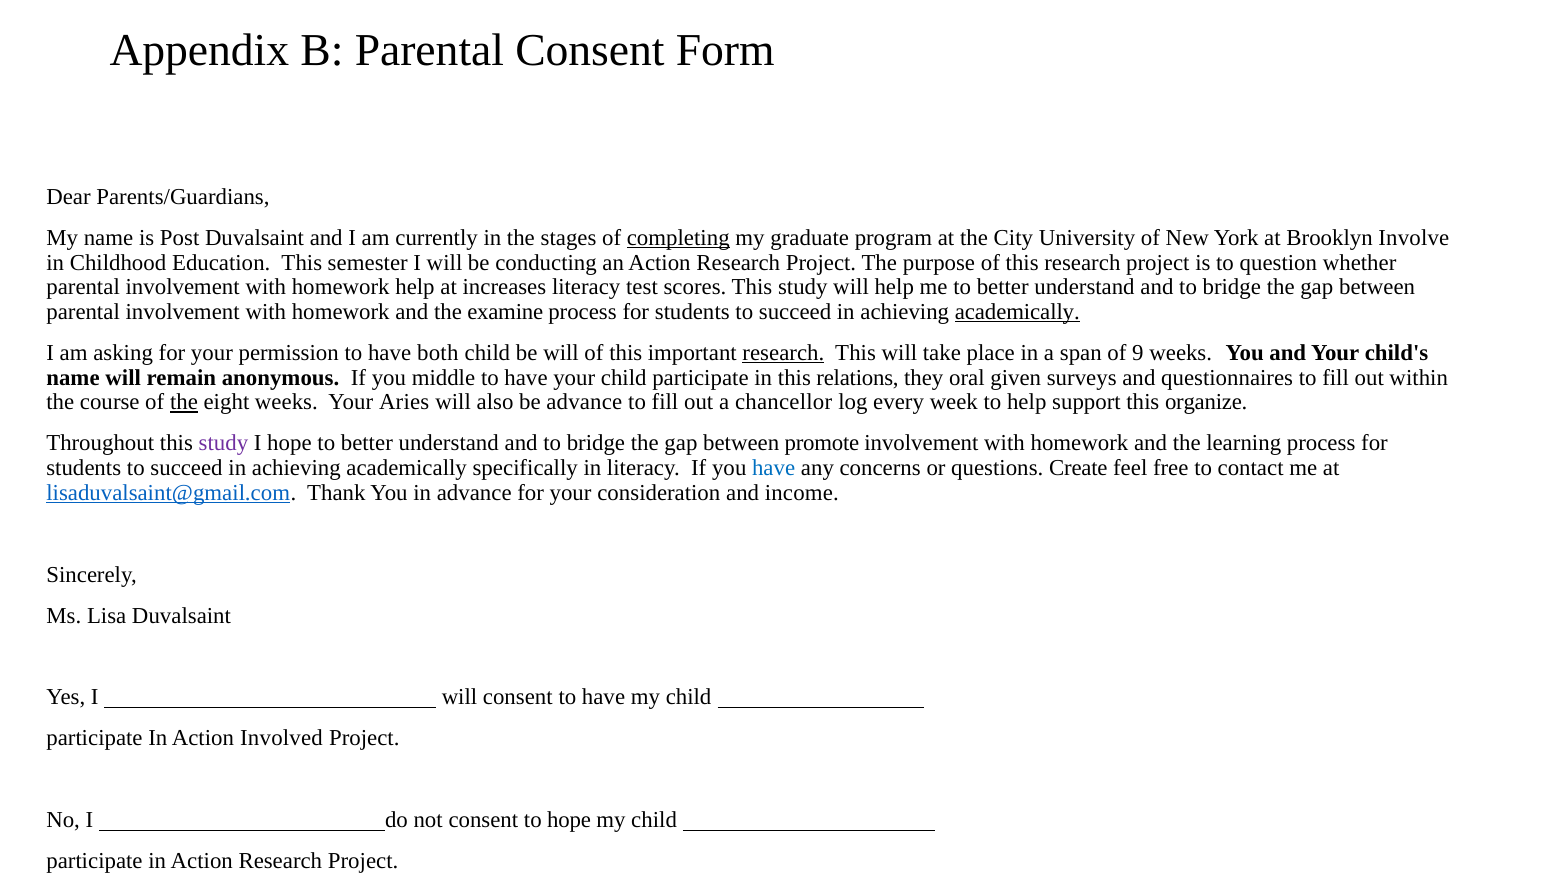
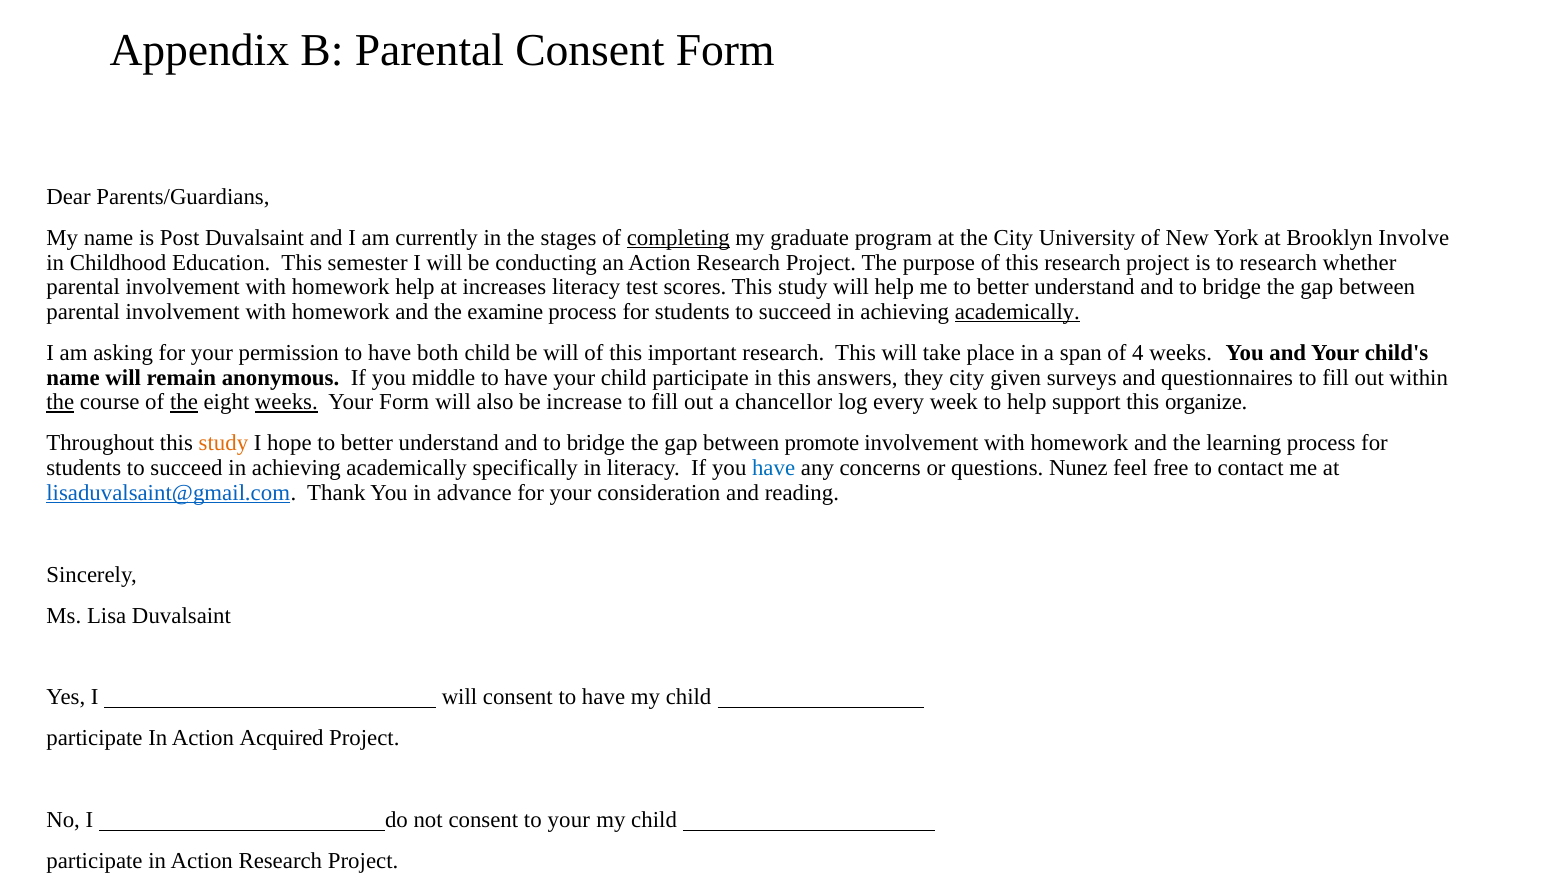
to question: question -> research
research at (783, 353) underline: present -> none
9: 9 -> 4
relations: relations -> answers
they oral: oral -> city
the at (60, 402) underline: none -> present
weeks at (286, 402) underline: none -> present
Your Aries: Aries -> Form
be advance: advance -> increase
study at (223, 443) colour: purple -> orange
Create: Create -> Nunez
income: income -> reading
Involved: Involved -> Acquired
to hope: hope -> your
